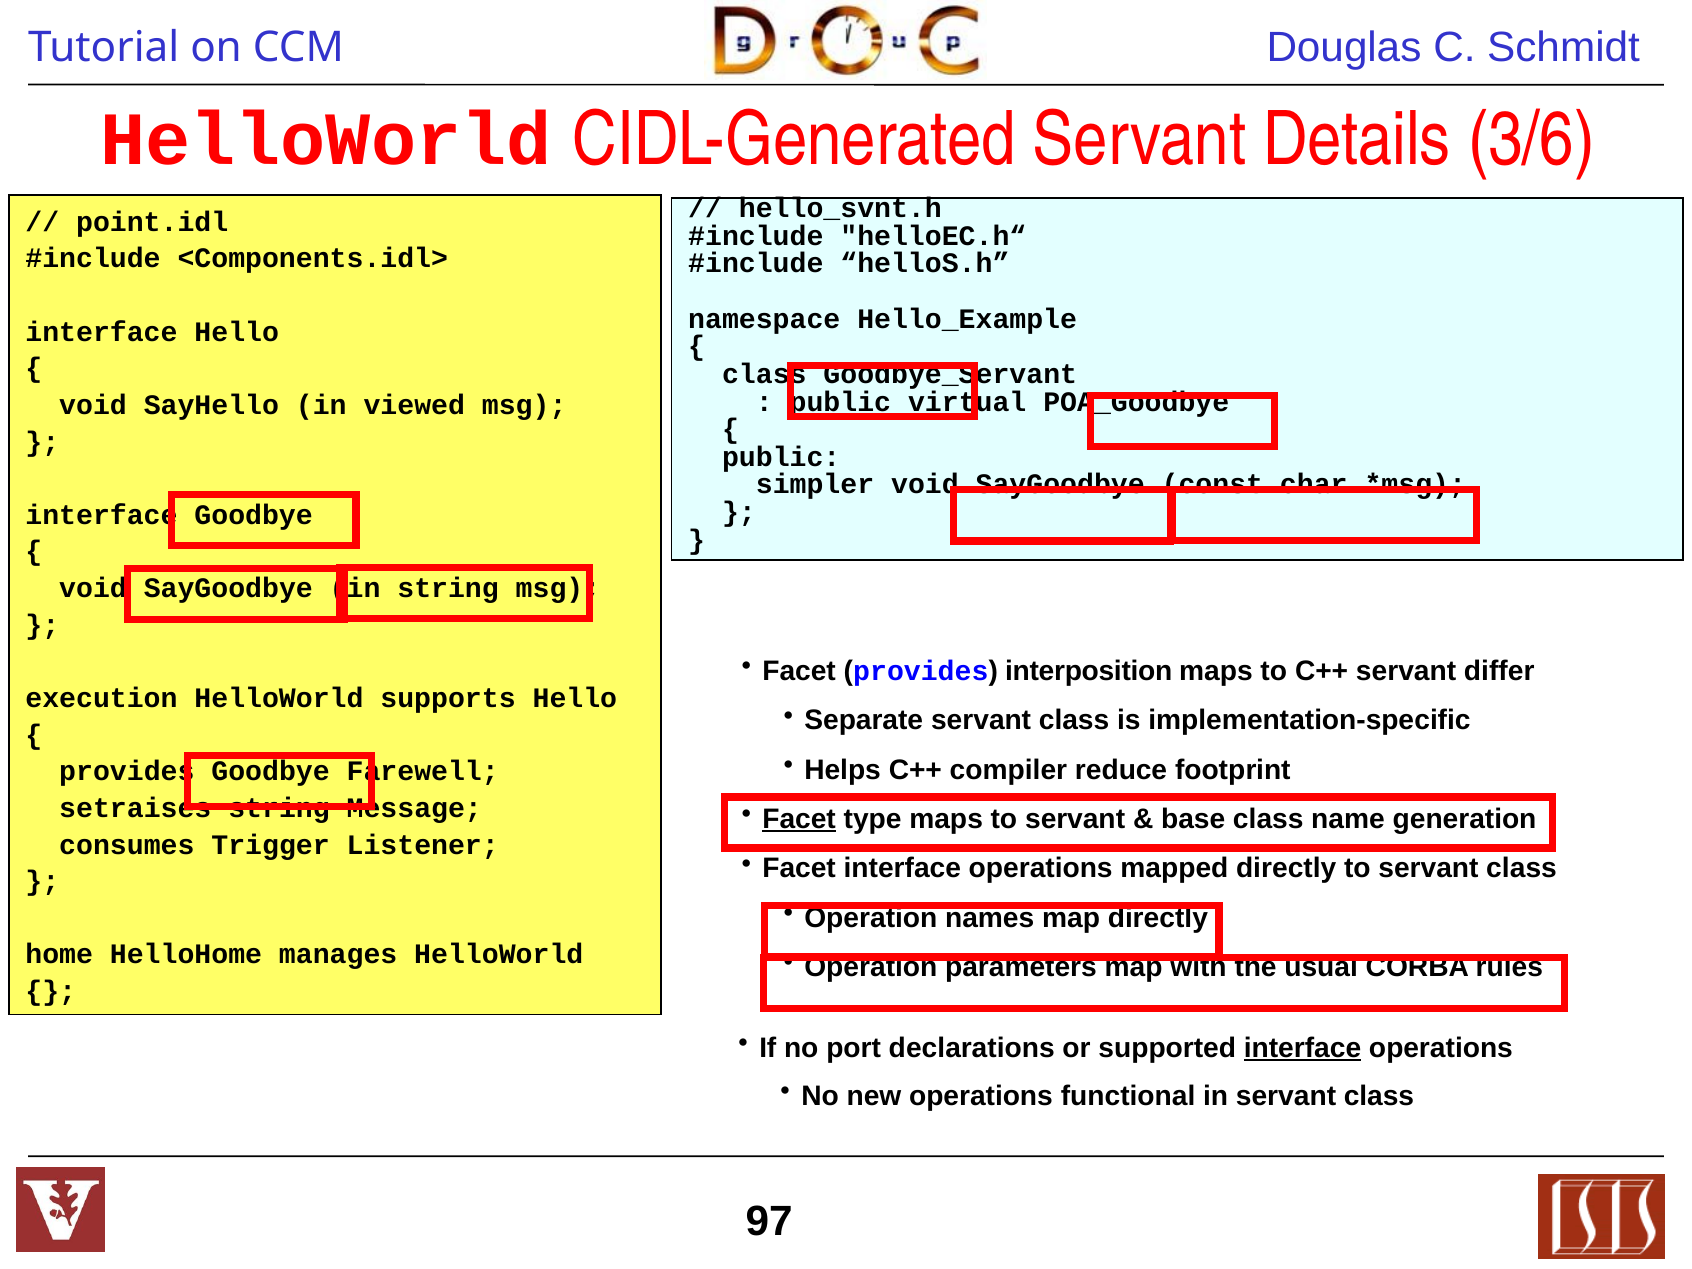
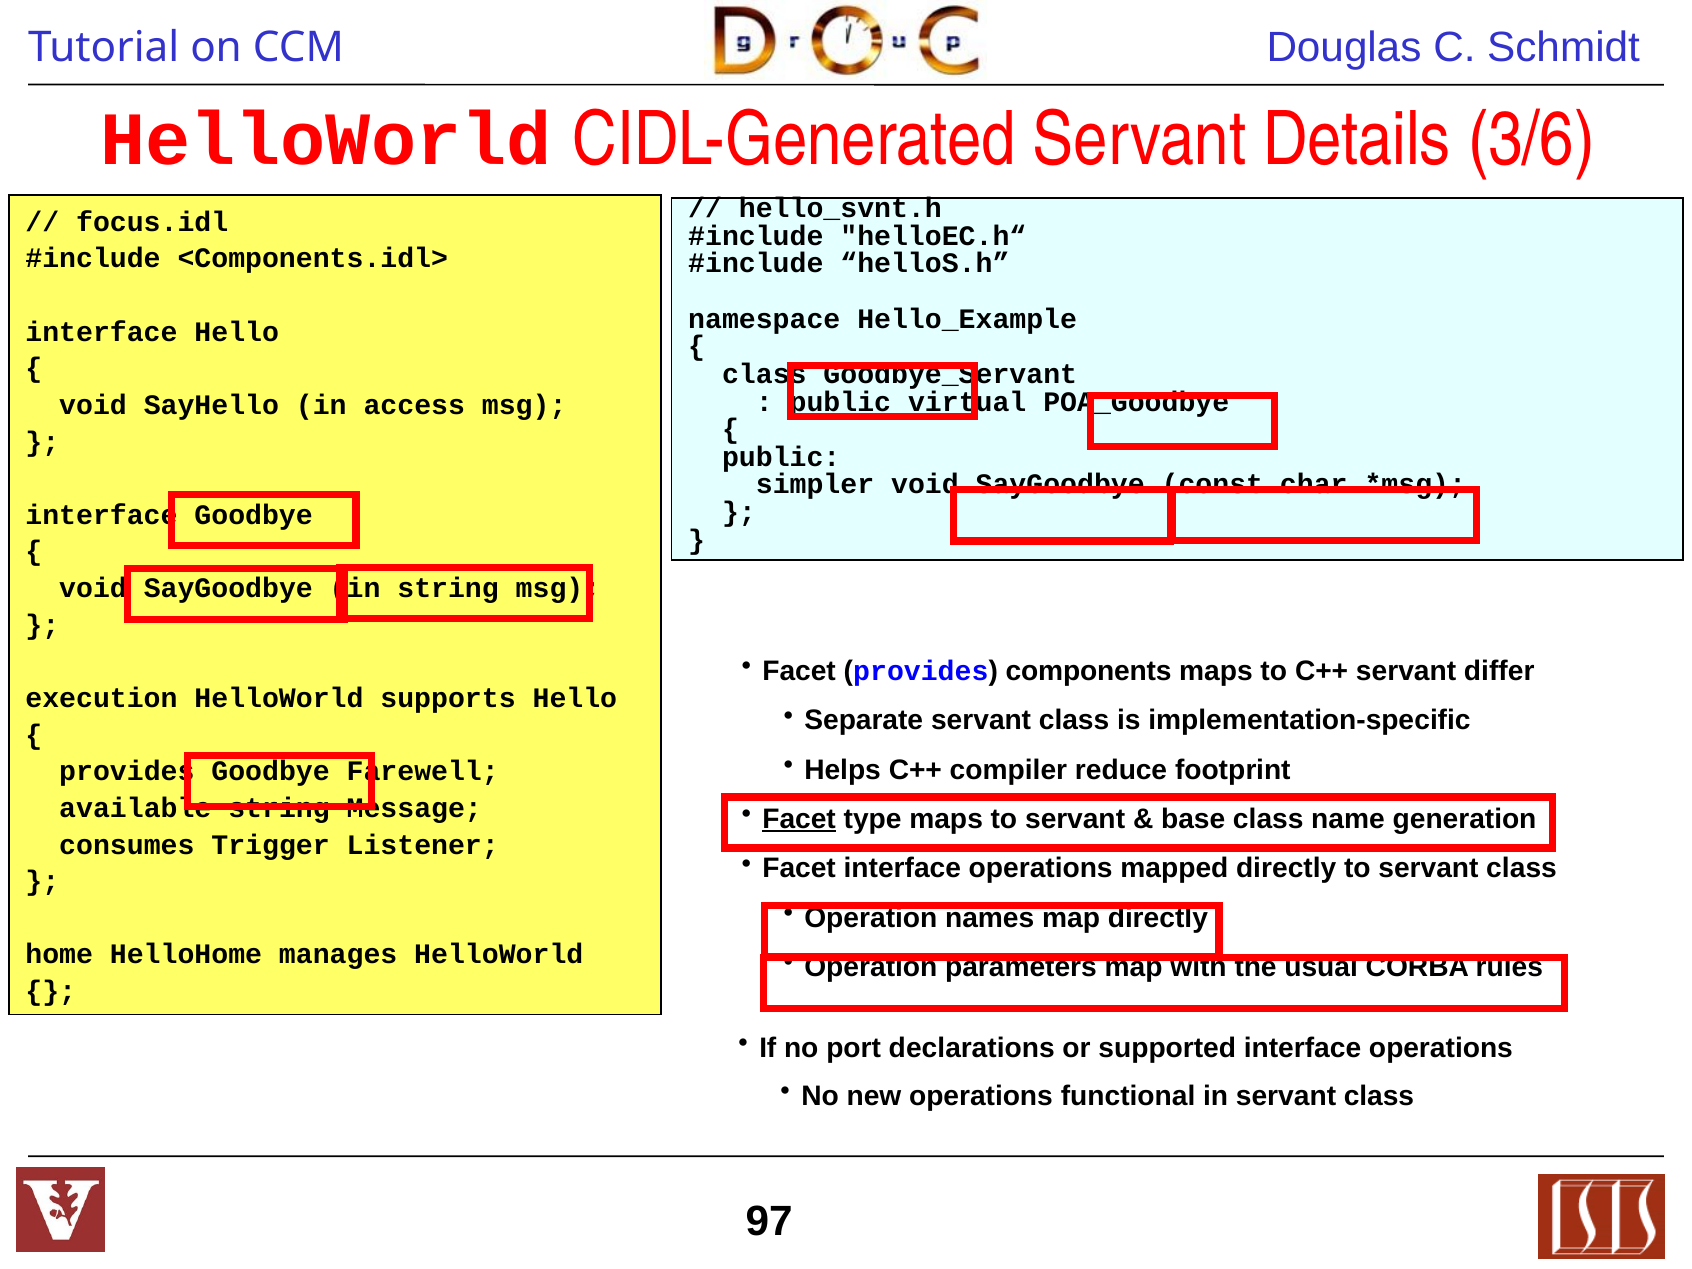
point.idl: point.idl -> focus.idl
viewed: viewed -> access
interposition: interposition -> components
setraises: setraises -> available
interface at (1303, 1048) underline: present -> none
